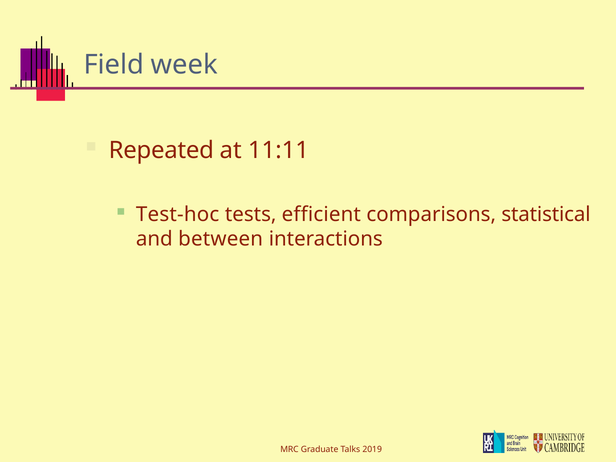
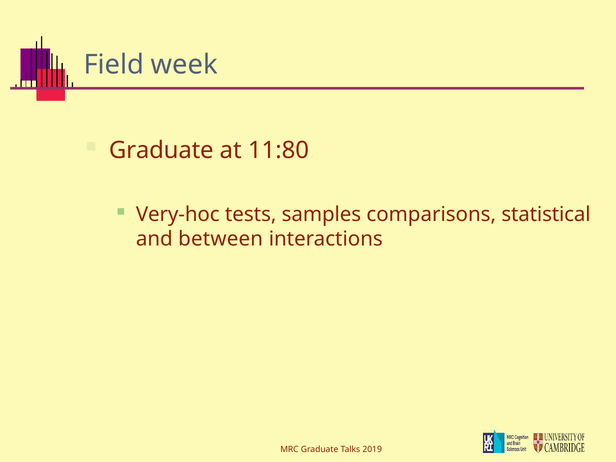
Repeated at (161, 150): Repeated -> Graduate
11:11: 11:11 -> 11:80
Test-hoc: Test-hoc -> Very-hoc
efficient: efficient -> samples
